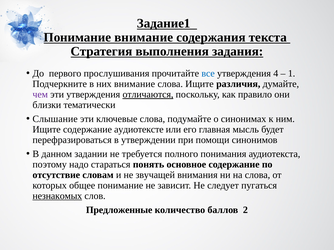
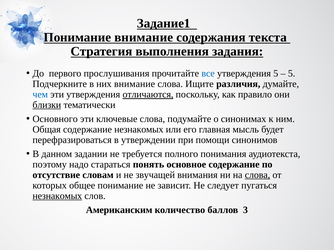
утверждения 4: 4 -> 5
1 at (292, 74): 1 -> 5
чем colour: purple -> blue
близки underline: none -> present
Слышание: Слышание -> Основного
Ищите at (47, 130): Ищите -> Общая
содержание аудиотексте: аудиотексте -> незнакомых
слова at (257, 175) underline: none -> present
Предложенные: Предложенные -> Американским
2: 2 -> 3
